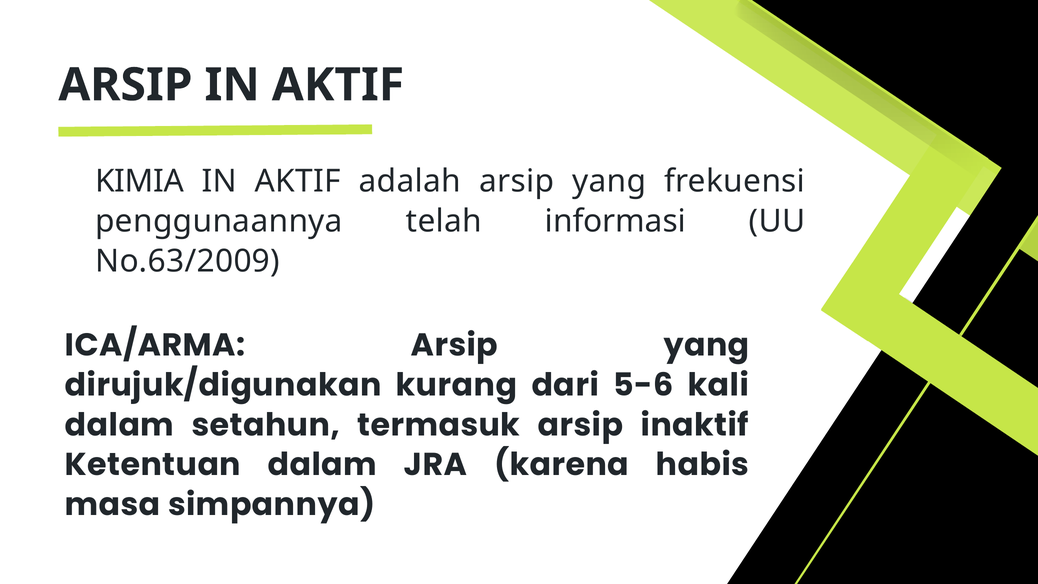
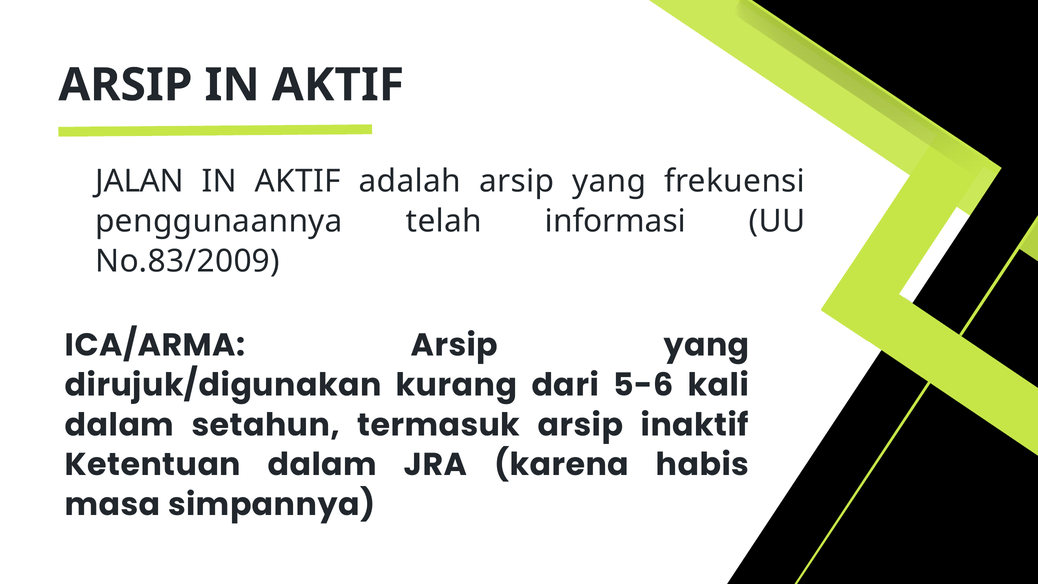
KIMIA: KIMIA -> JALAN
No.63/2009: No.63/2009 -> No.83/2009
